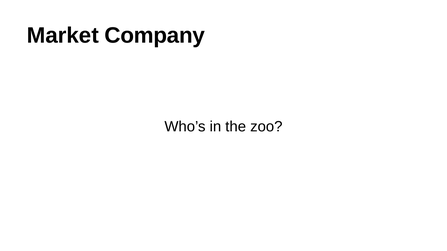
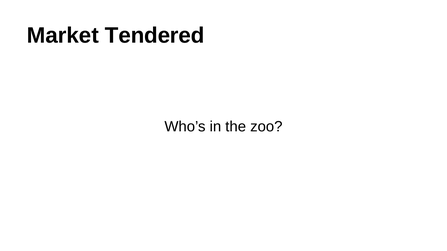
Company: Company -> Tendered
